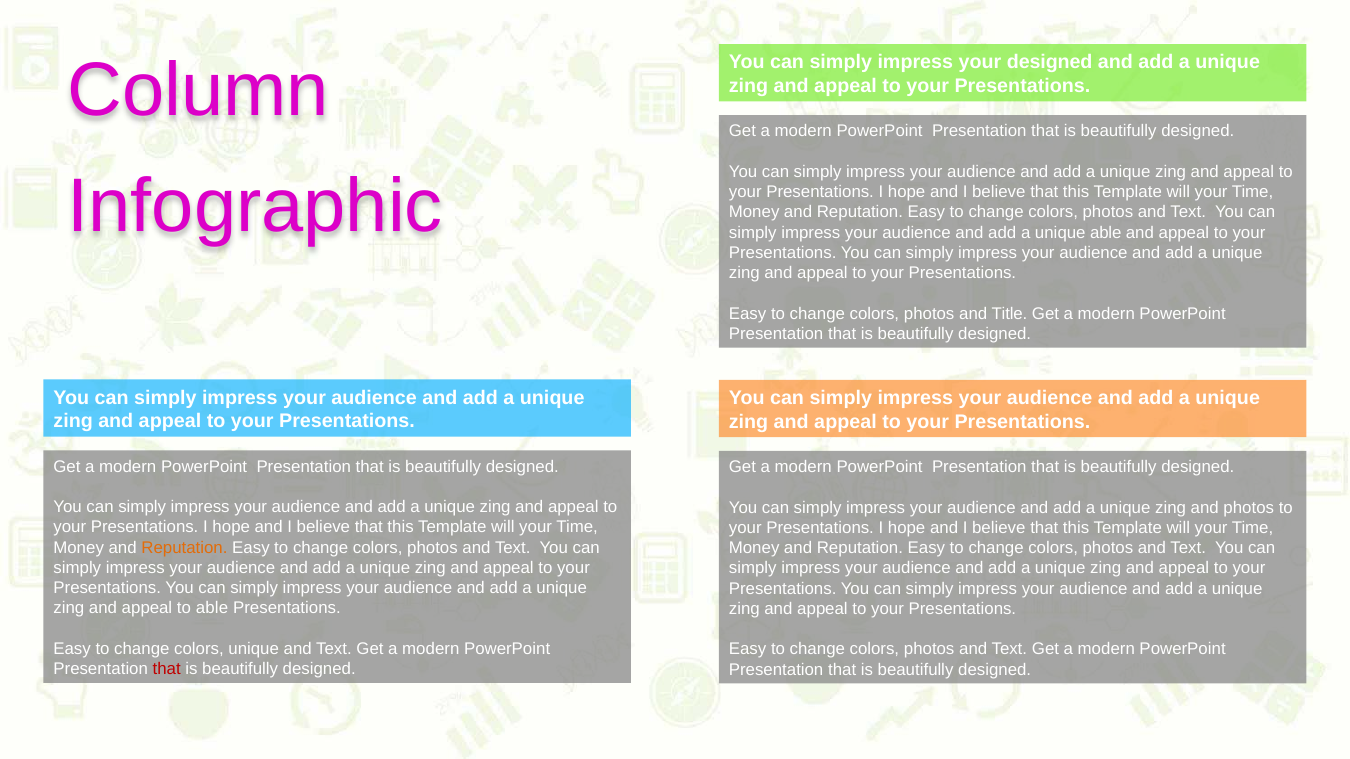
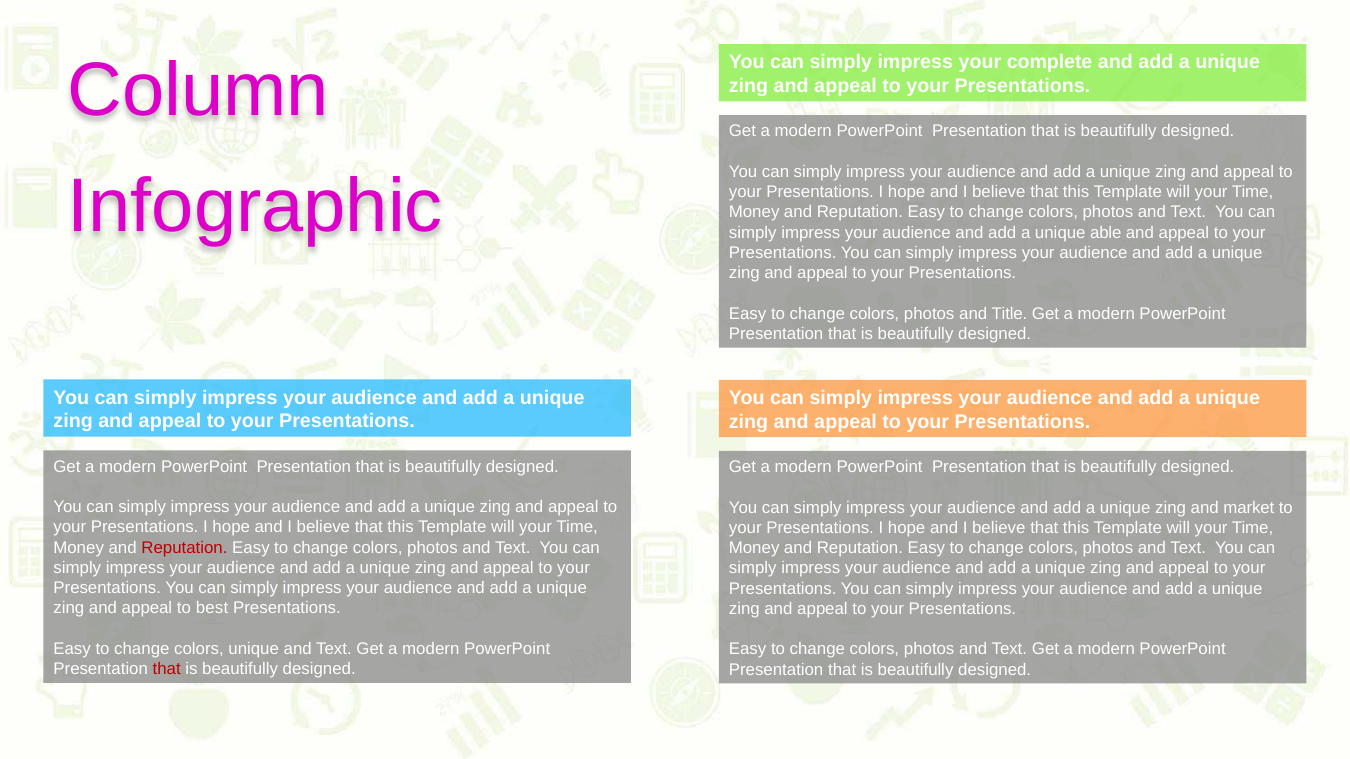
your designed: designed -> complete
and photos: photos -> market
Reputation at (184, 548) colour: orange -> red
to able: able -> best
